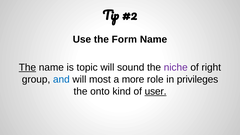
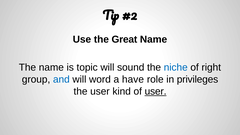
Form: Form -> Great
The at (27, 67) underline: present -> none
niche colour: purple -> blue
most: most -> word
more: more -> have
the onto: onto -> user
